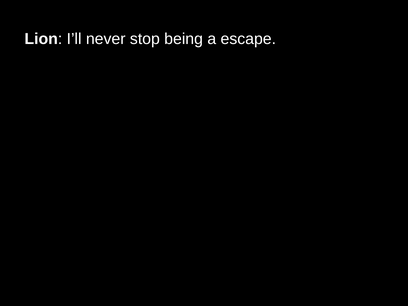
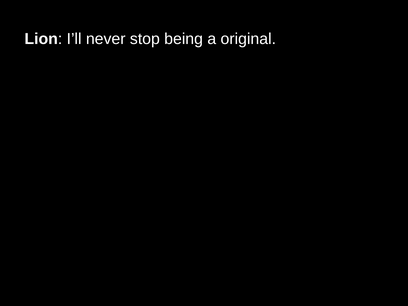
escape: escape -> original
